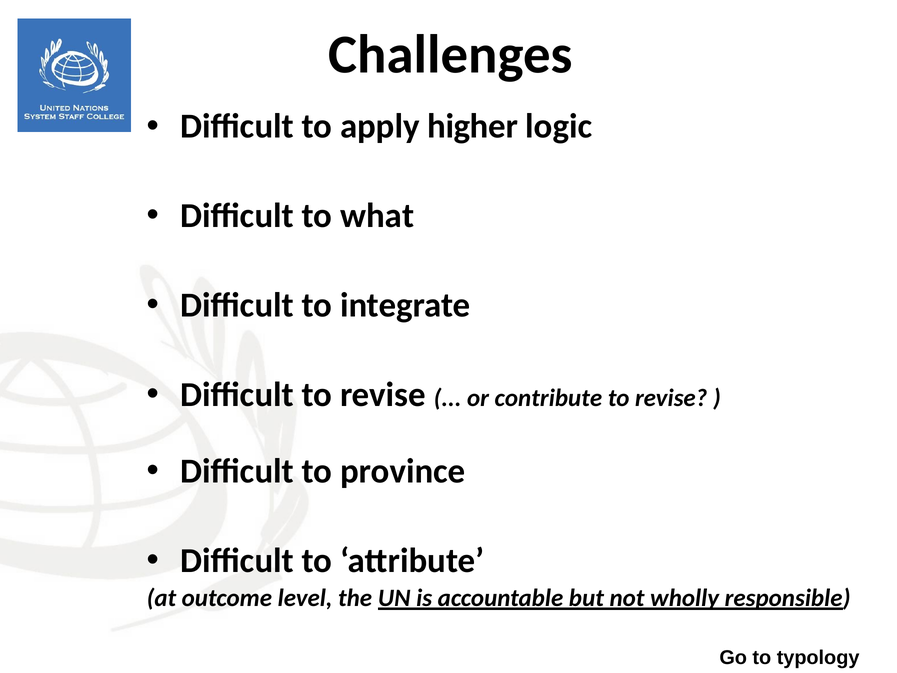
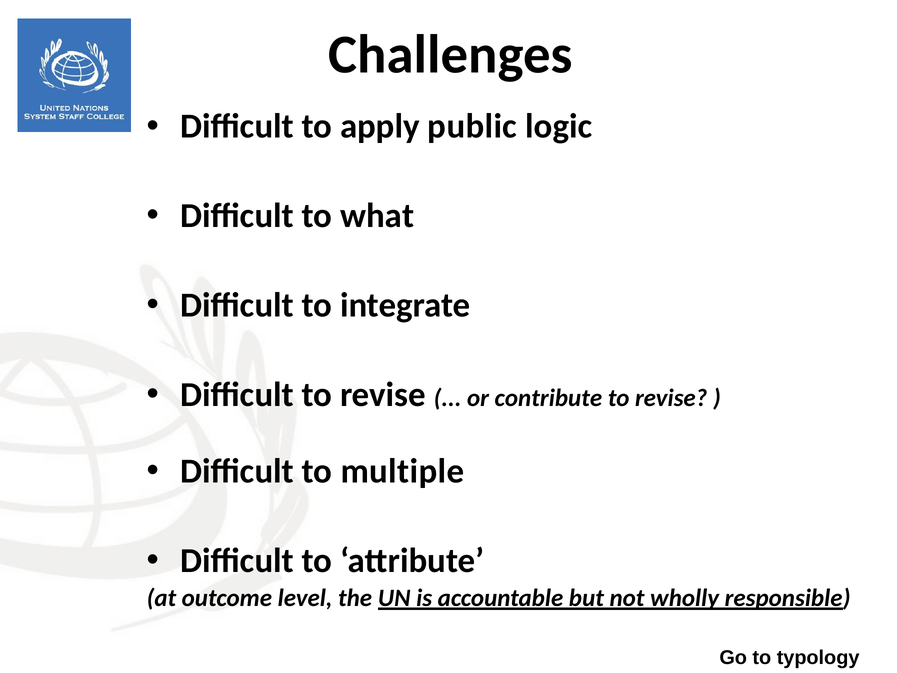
higher: higher -> public
province: province -> multiple
